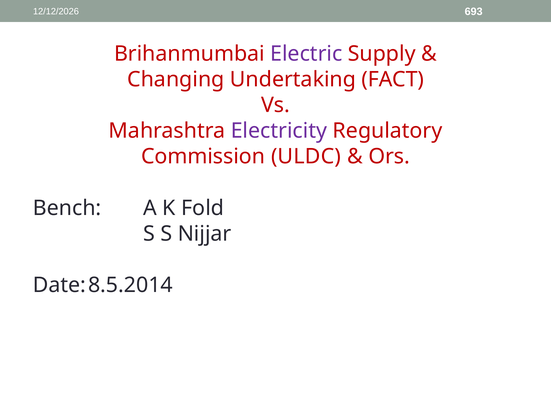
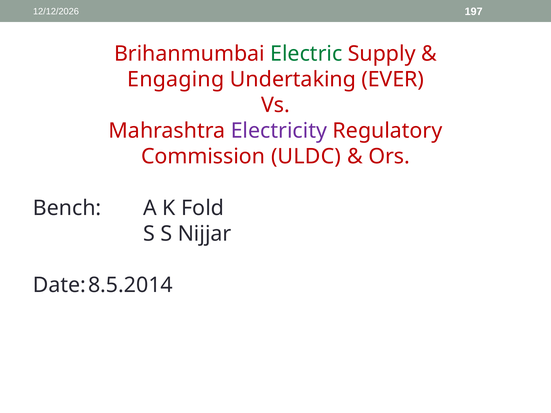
693: 693 -> 197
Electric colour: purple -> green
Changing: Changing -> Engaging
FACT: FACT -> EVER
